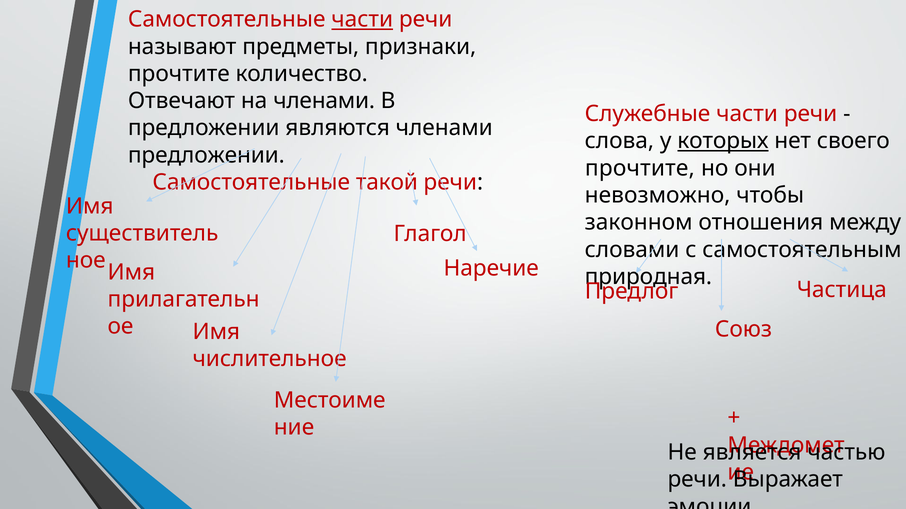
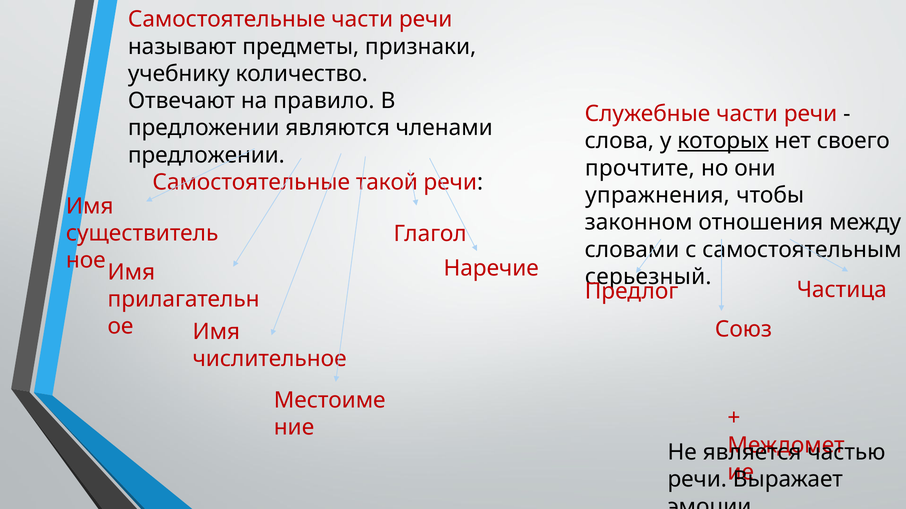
части at (362, 19) underline: present -> none
прочтите at (179, 74): прочтите -> учебнику
на членами: членами -> правило
невозможно: невозможно -> упражнения
природная: природная -> серьезный
